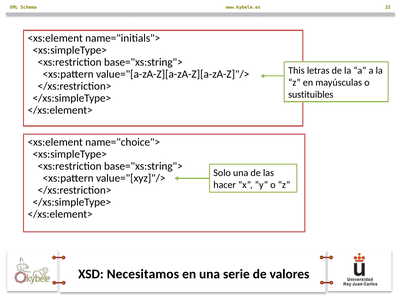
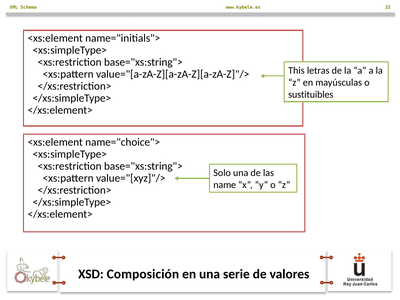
hacer: hacer -> name
Necesitamos: Necesitamos -> Composición
